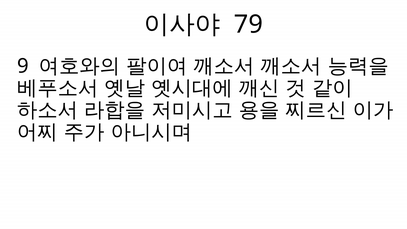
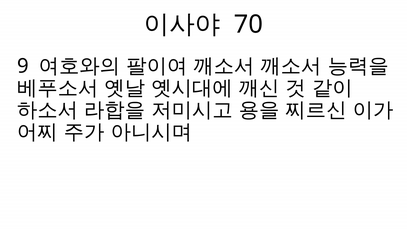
79: 79 -> 70
